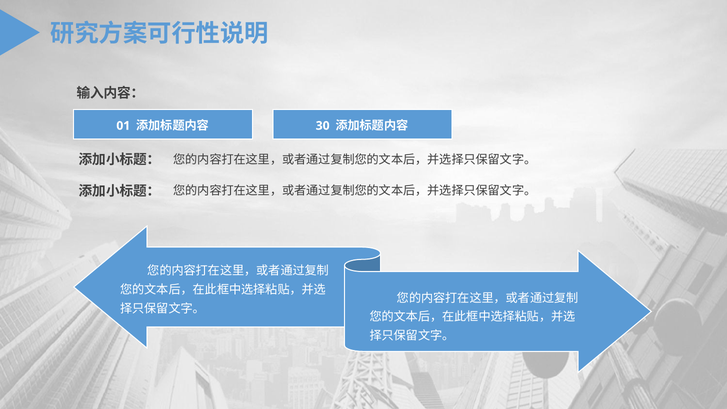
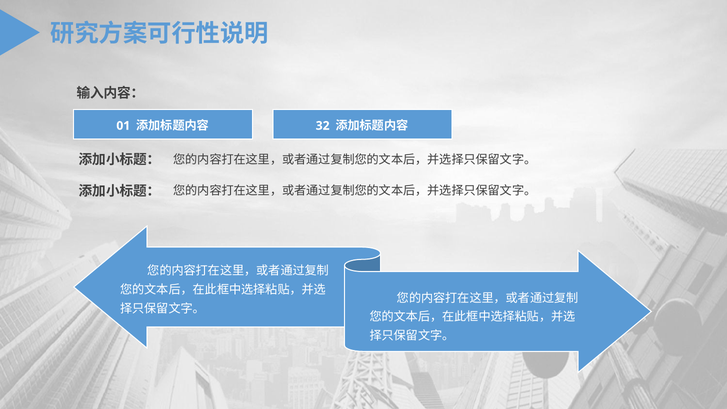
30: 30 -> 32
